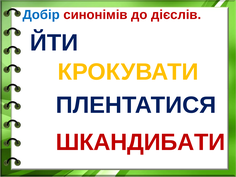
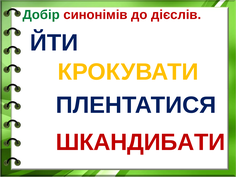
Добір colour: blue -> green
